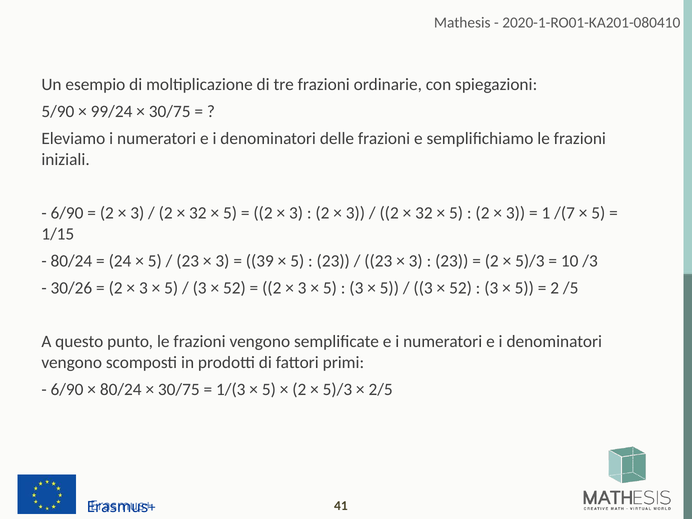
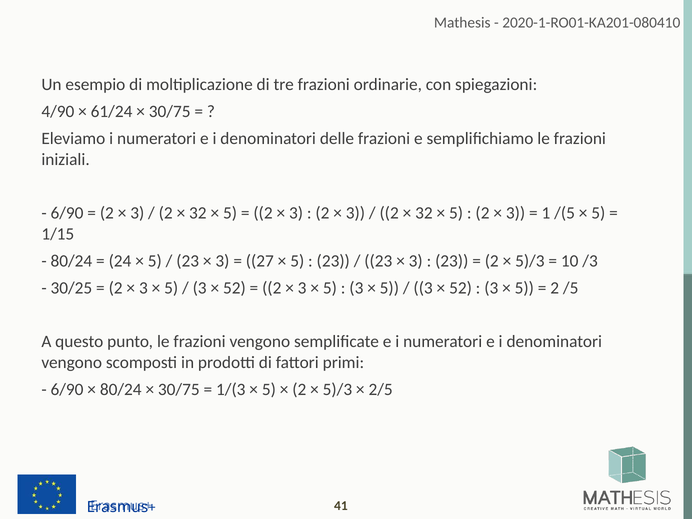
5/90: 5/90 -> 4/90
99/24: 99/24 -> 61/24
/(7: /(7 -> /(5
39: 39 -> 27
30/26: 30/26 -> 30/25
